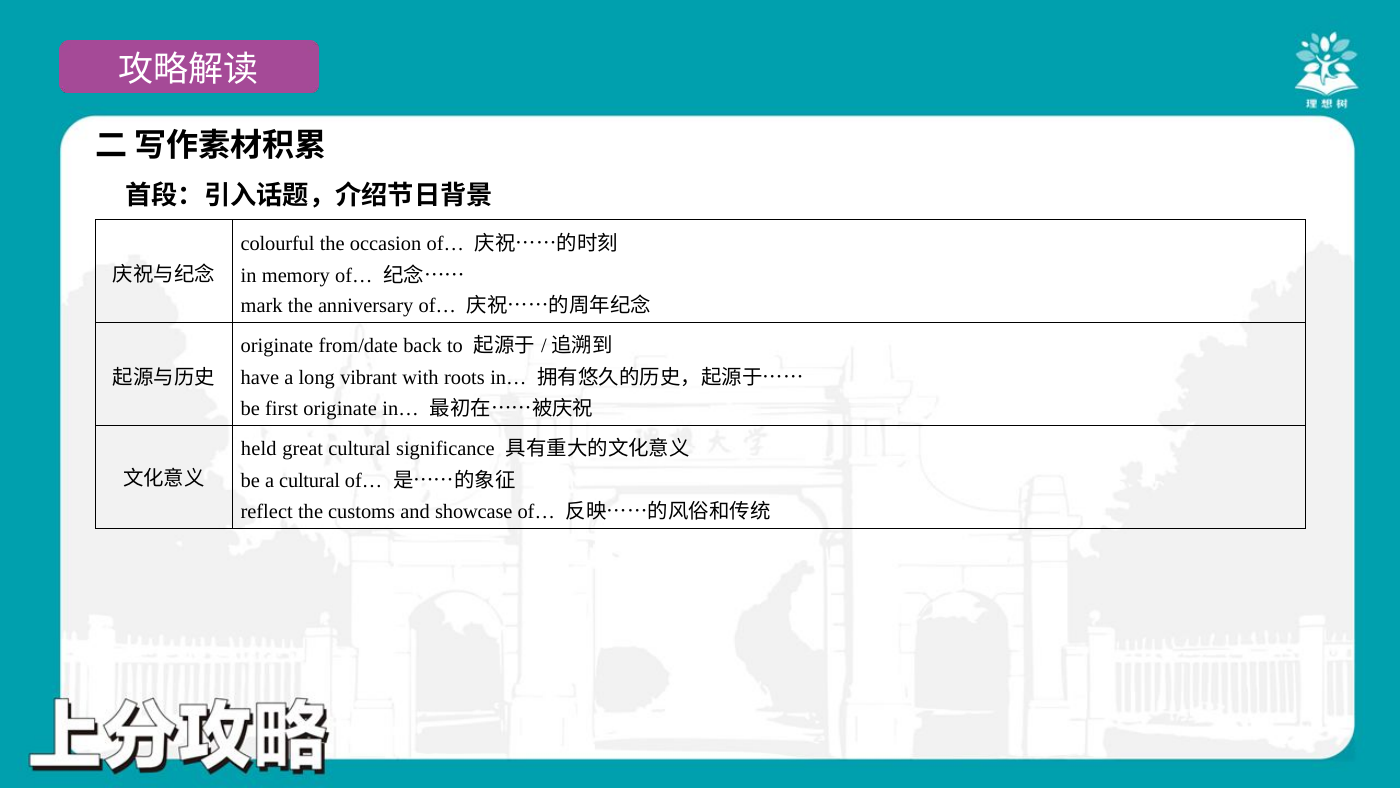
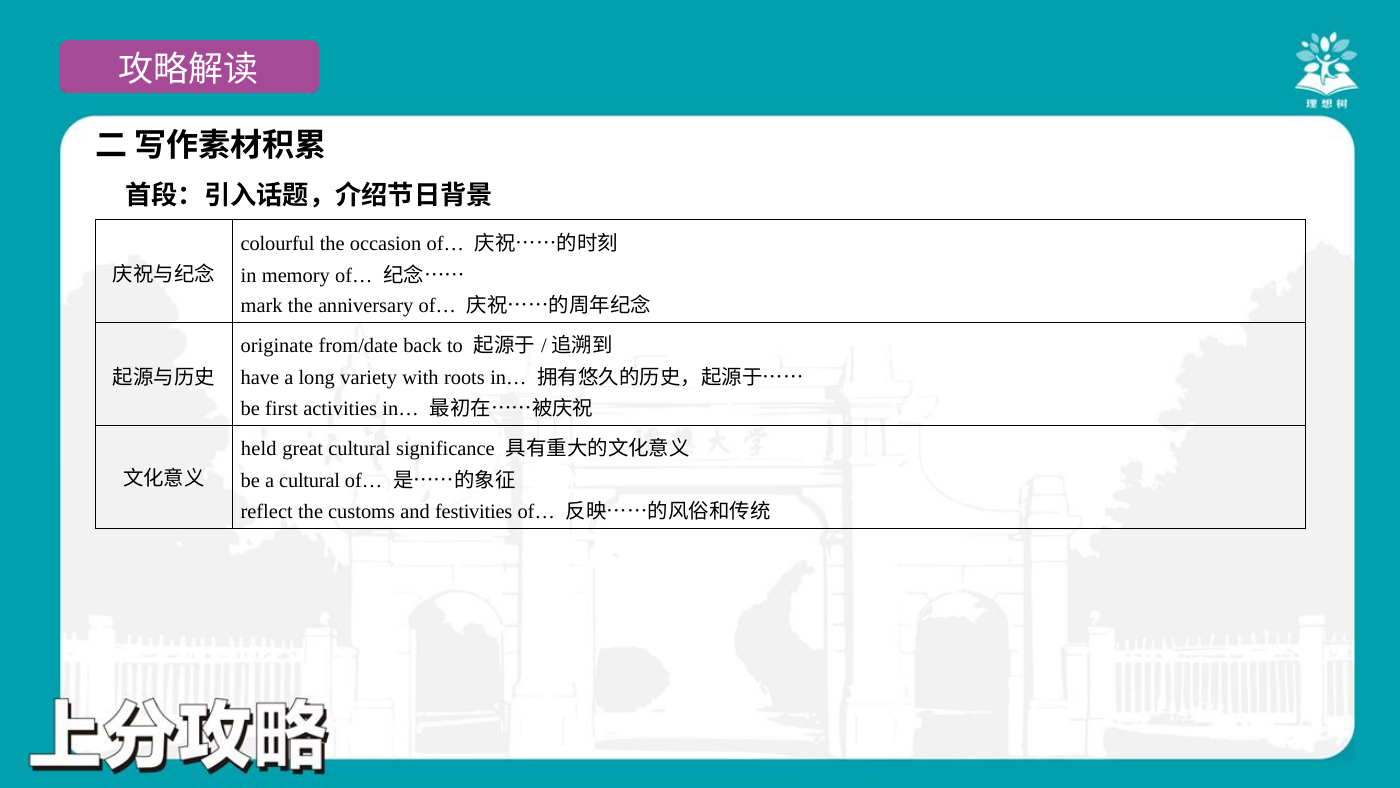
vibrant: vibrant -> variety
first originate: originate -> activities
showcase: showcase -> festivities
